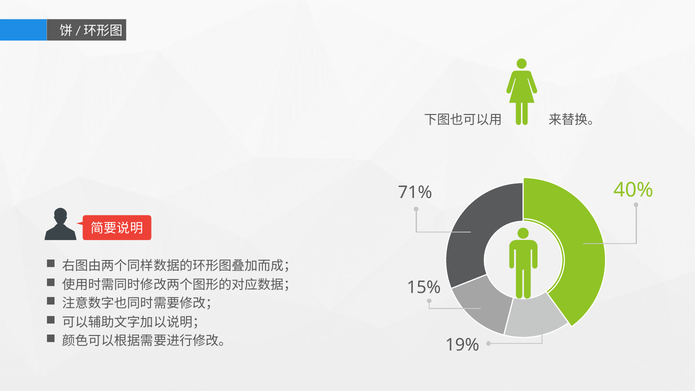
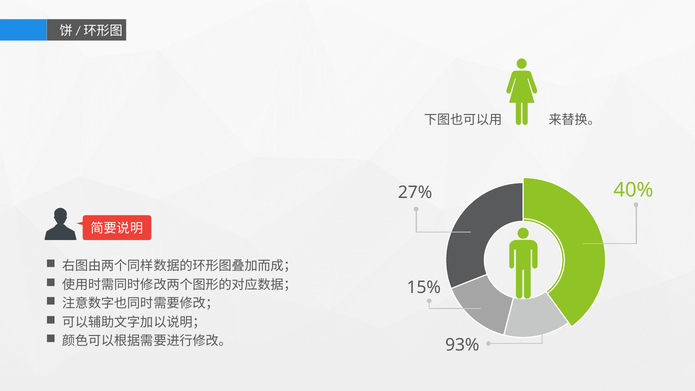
71%: 71% -> 27%
19%: 19% -> 93%
